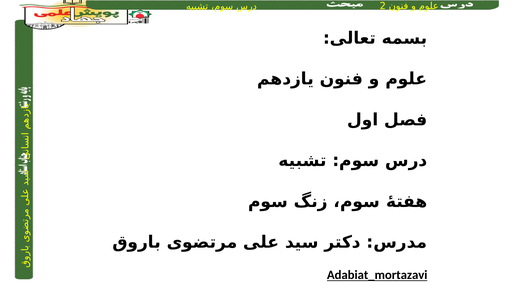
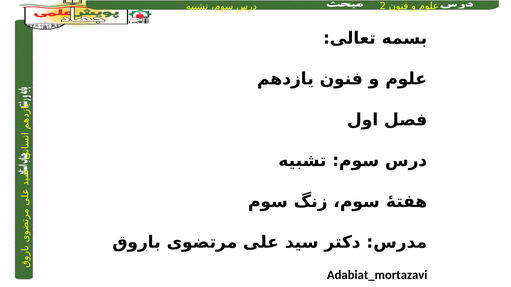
Adabiat_mortazavi underline: present -> none
